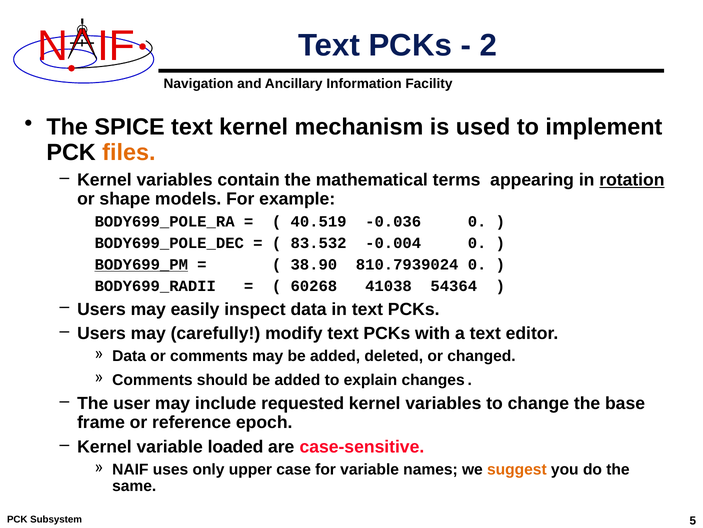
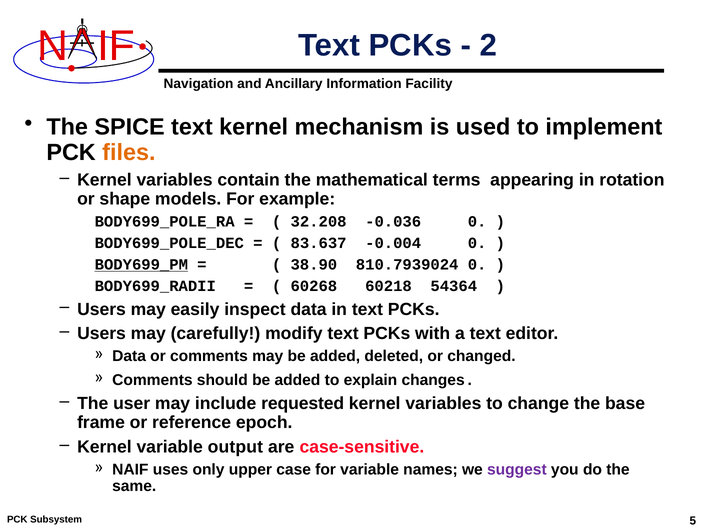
rotation underline: present -> none
40.519: 40.519 -> 32.208
83.532: 83.532 -> 83.637
41038: 41038 -> 60218
loaded: loaded -> output
suggest colour: orange -> purple
